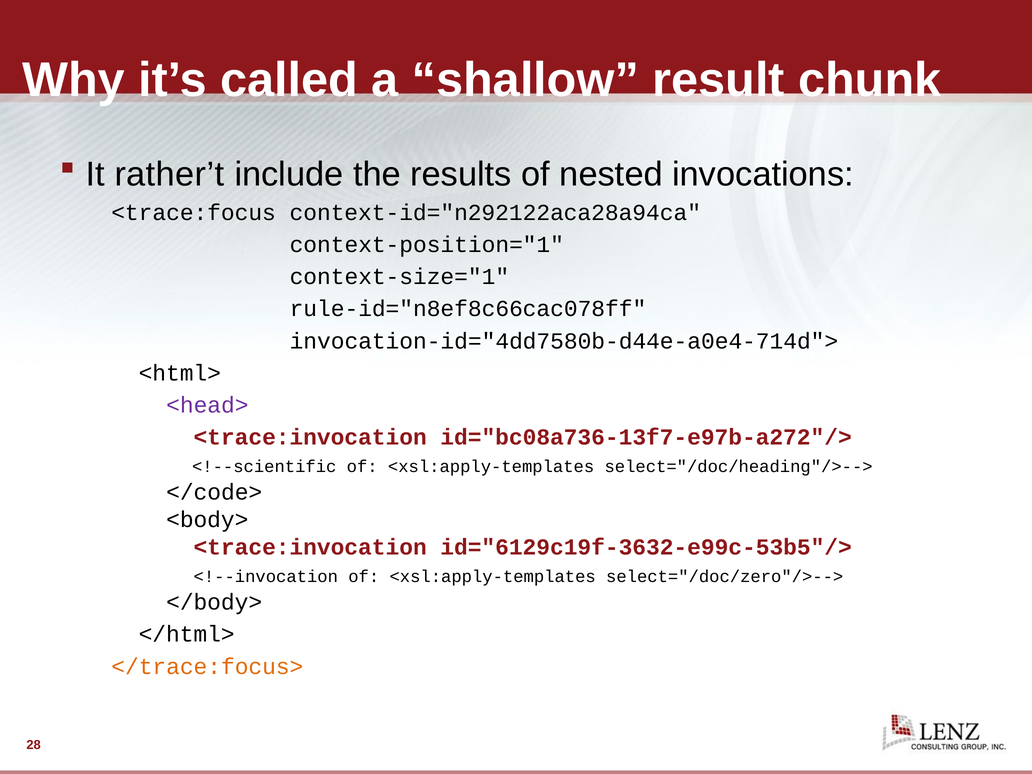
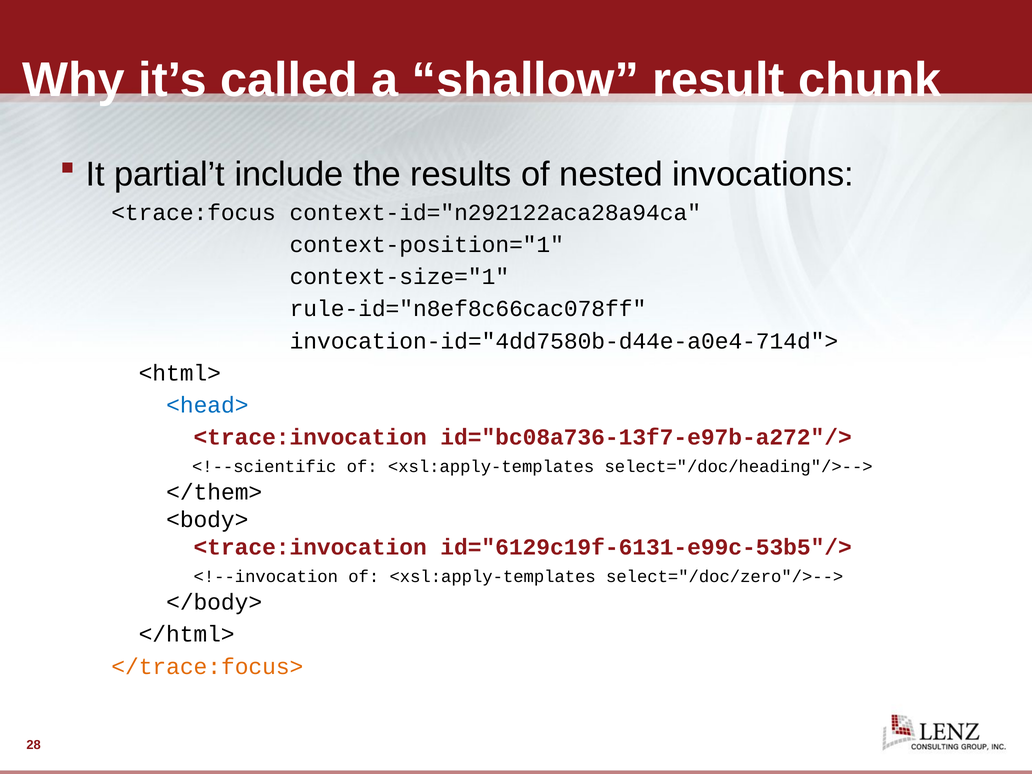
rather’t: rather’t -> partial’t
<head> colour: purple -> blue
</code>: </code> -> </them>
id="6129c19f-3632-e99c-53b5"/>: id="6129c19f-3632-e99c-53b5"/> -> id="6129c19f-6131-e99c-53b5"/>
